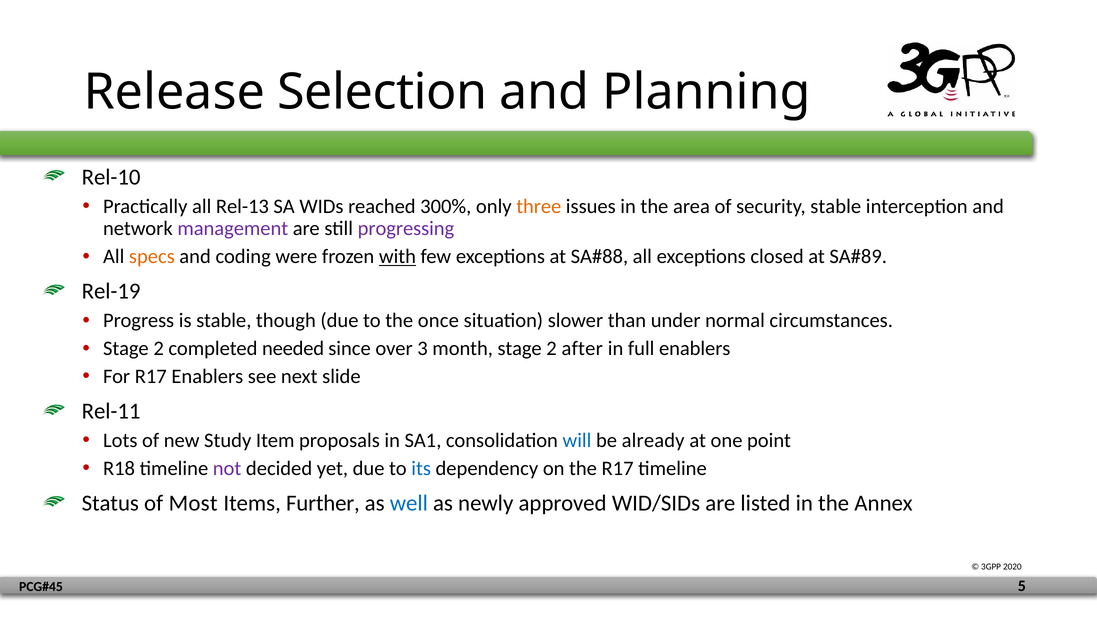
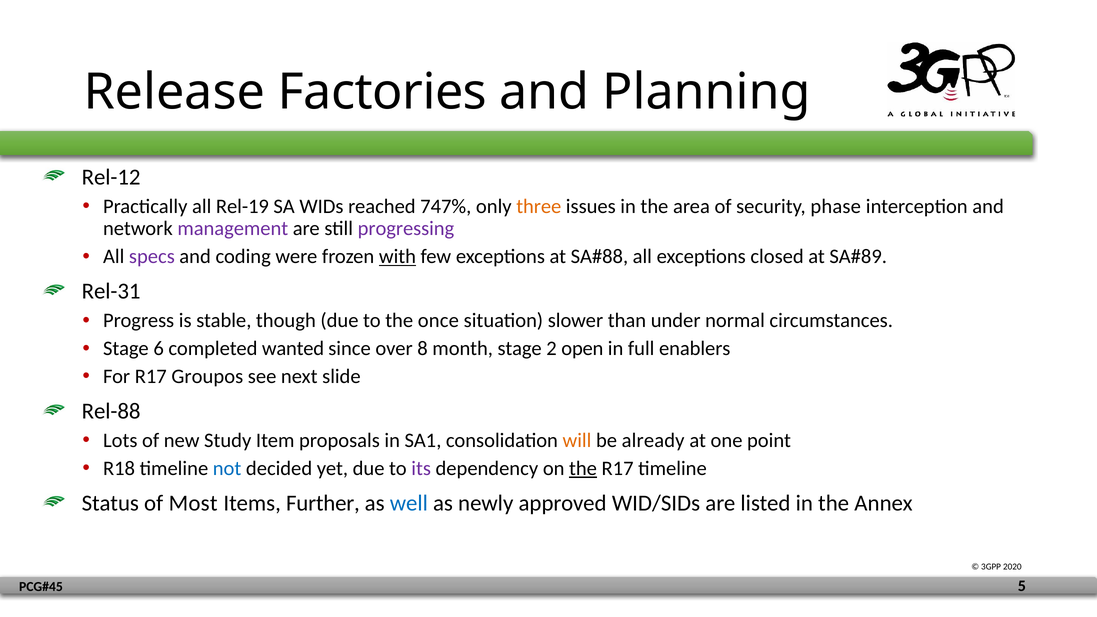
Selection: Selection -> Factories
Rel-10: Rel-10 -> Rel-12
Rel-13: Rel-13 -> Rel-19
300%: 300% -> 747%
security stable: stable -> phase
specs colour: orange -> purple
Rel-19: Rel-19 -> Rel-31
2 at (159, 349): 2 -> 6
needed: needed -> wanted
3: 3 -> 8
after: after -> open
R17 Enablers: Enablers -> Groupos
Rel-11: Rel-11 -> Rel-88
will colour: blue -> orange
not colour: purple -> blue
its colour: blue -> purple
the at (583, 468) underline: none -> present
